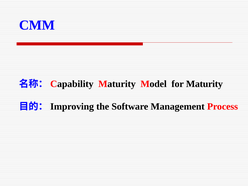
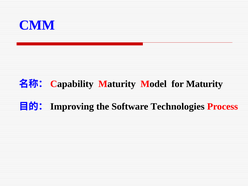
Management: Management -> Technologies
